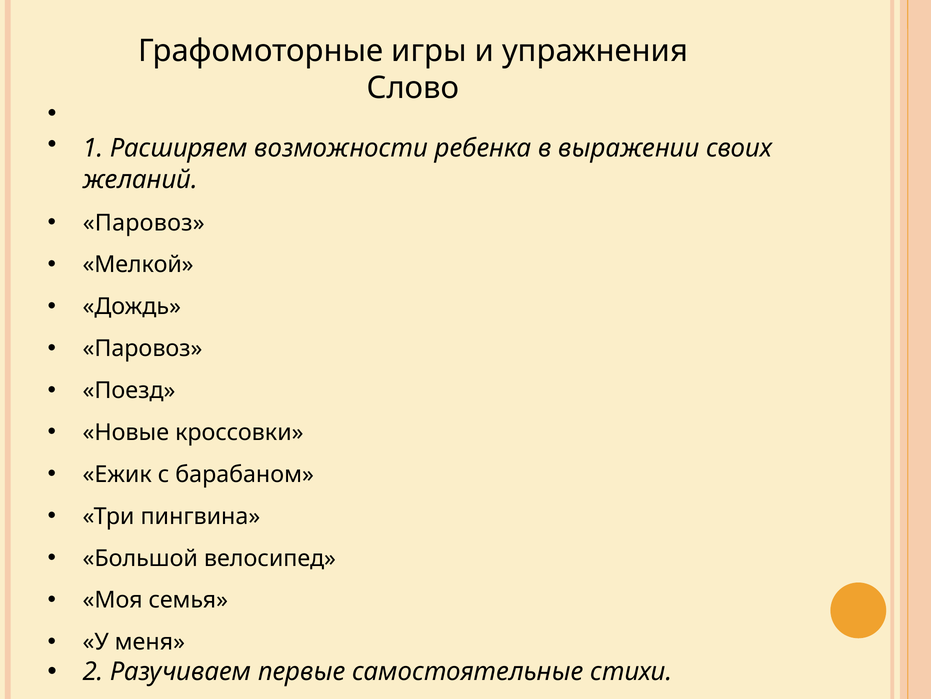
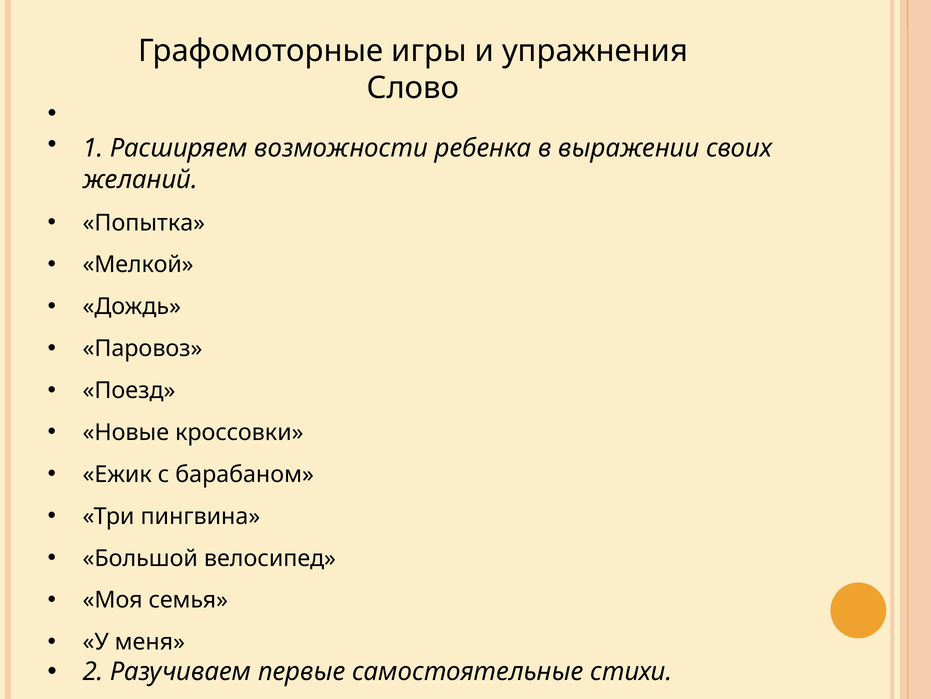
Паровоз at (144, 223): Паровоз -> Попытка
